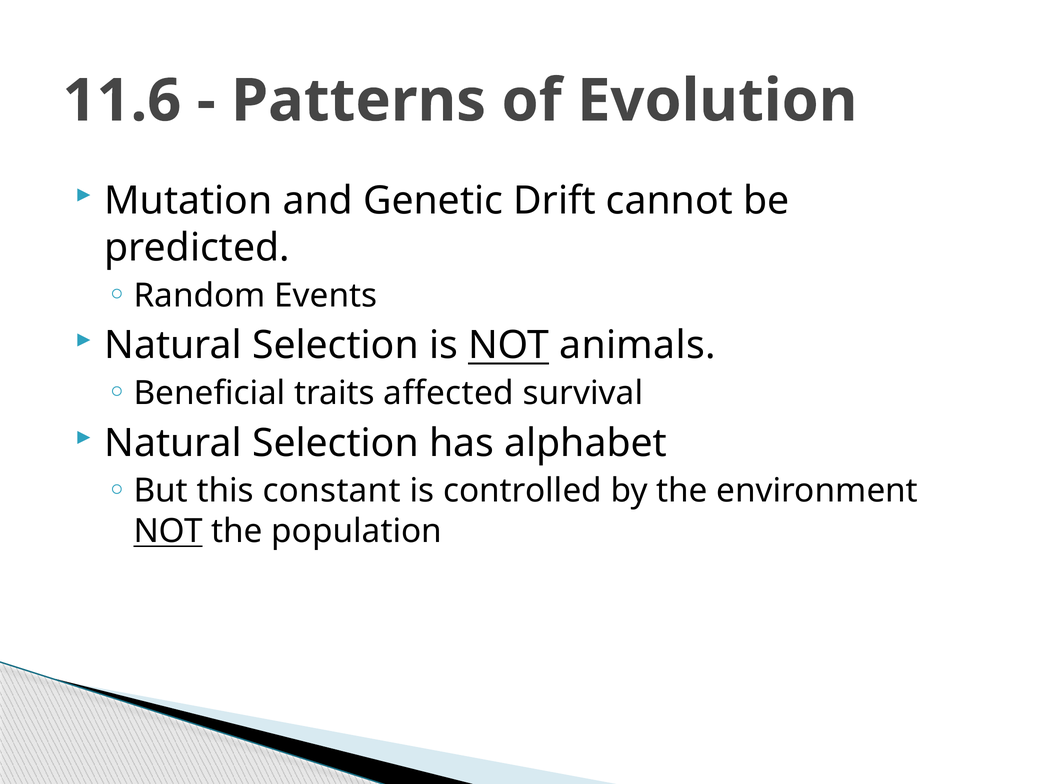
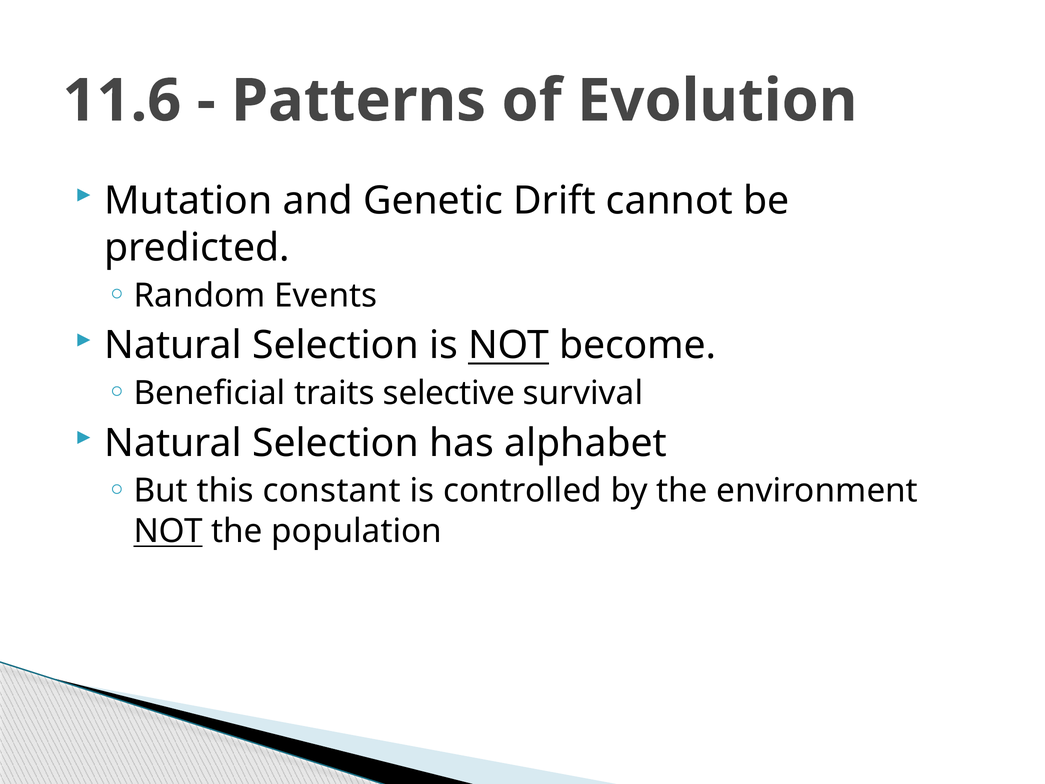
animals: animals -> become
affected: affected -> selective
